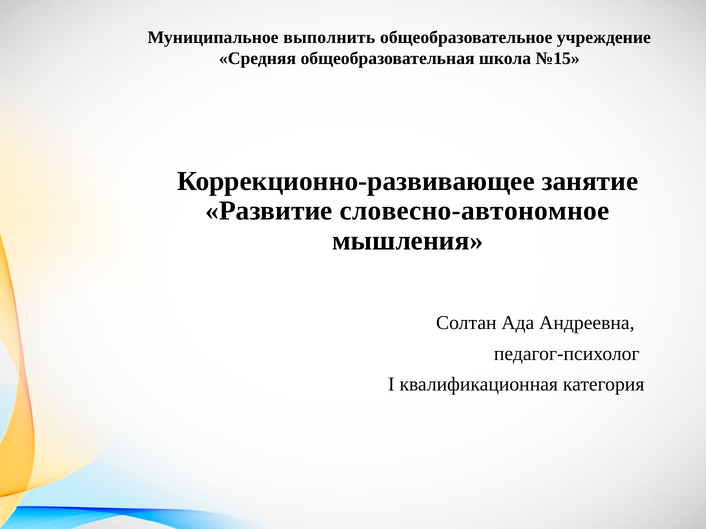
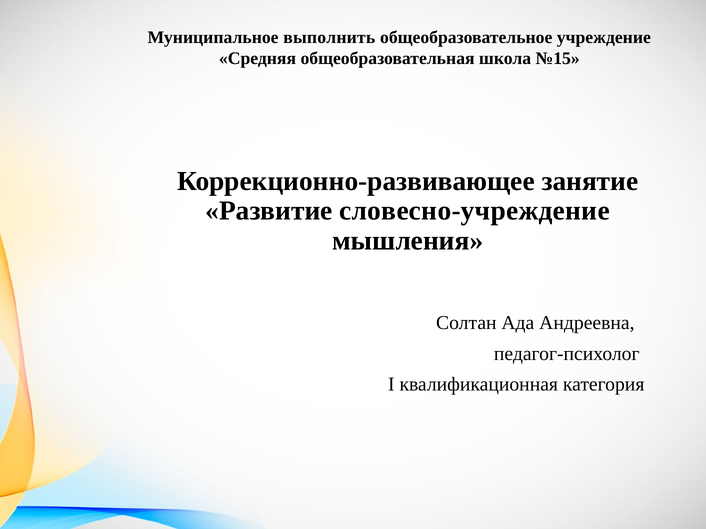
словесно-автономное: словесно-автономное -> словесно-учреждение
